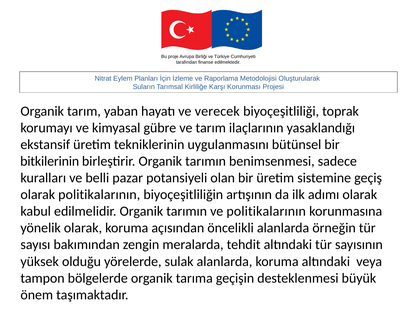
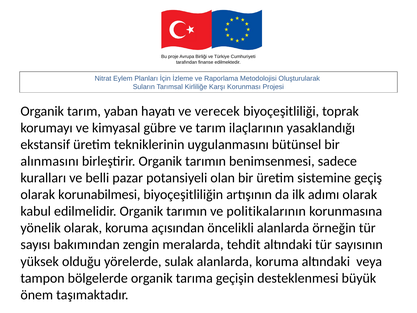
bitkilerinin: bitkilerinin -> alınmasını
olarak politikalarının: politikalarının -> korunabilmesi
